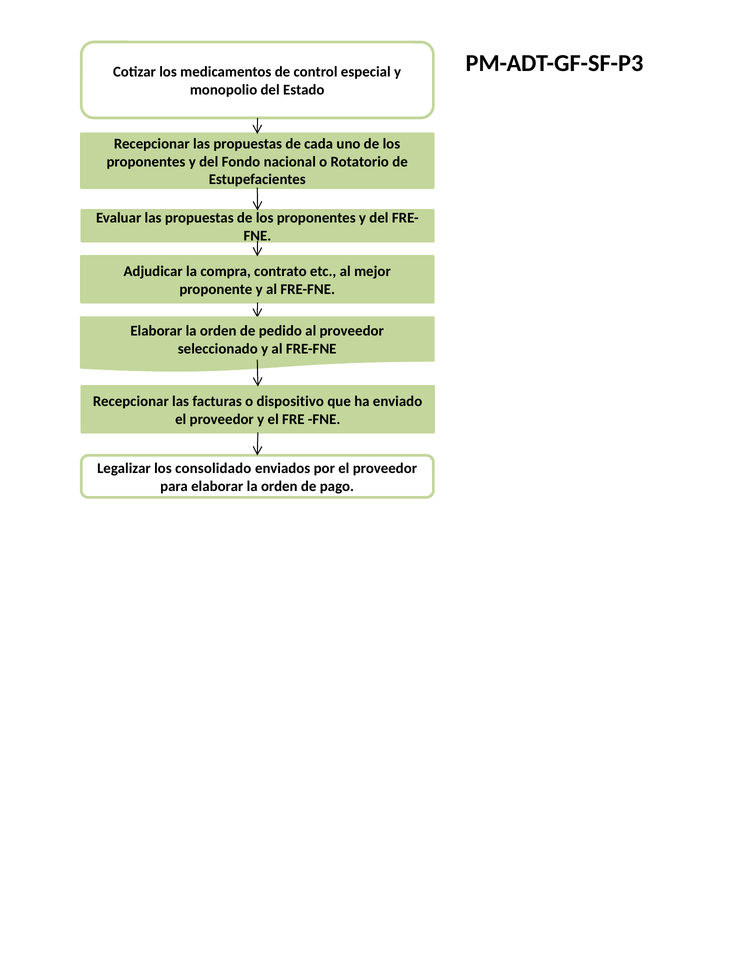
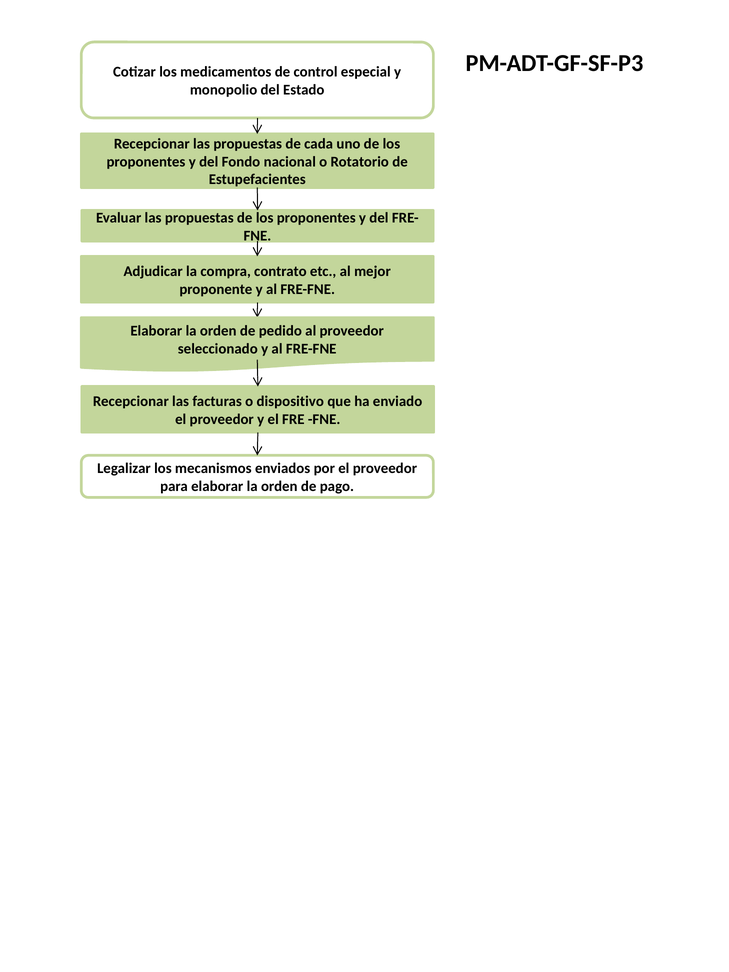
consolidado: consolidado -> mecanismos
